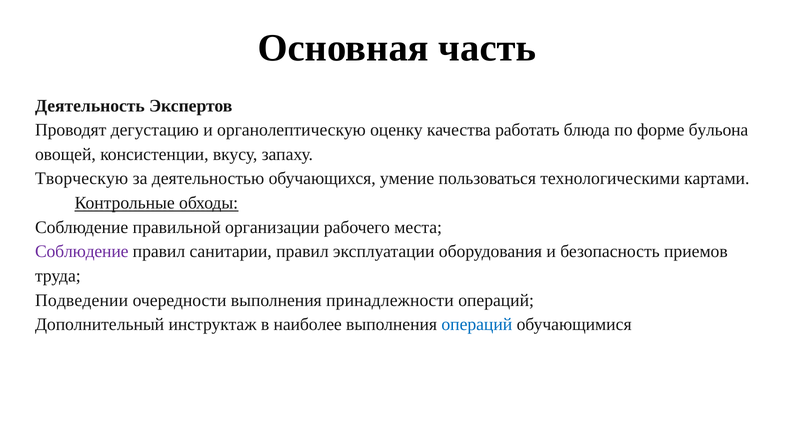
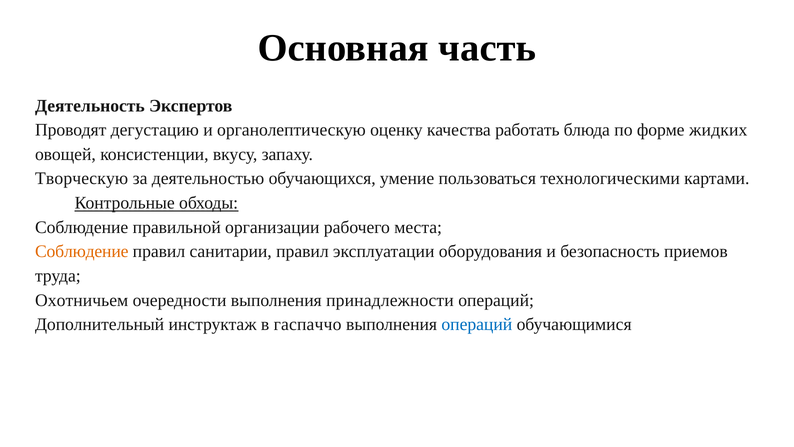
бульона: бульона -> жидких
Соблюдение at (82, 251) colour: purple -> orange
Подведении: Подведении -> Охотничьем
наиболее: наиболее -> гаспаччо
